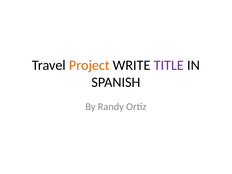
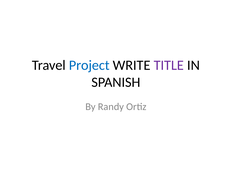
Project colour: orange -> blue
